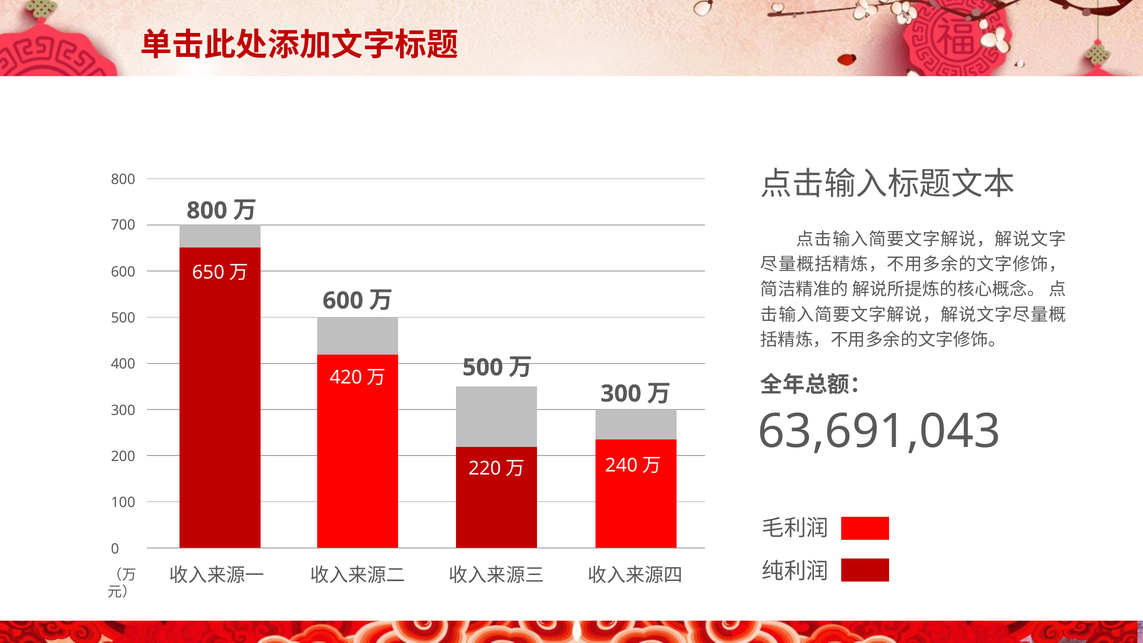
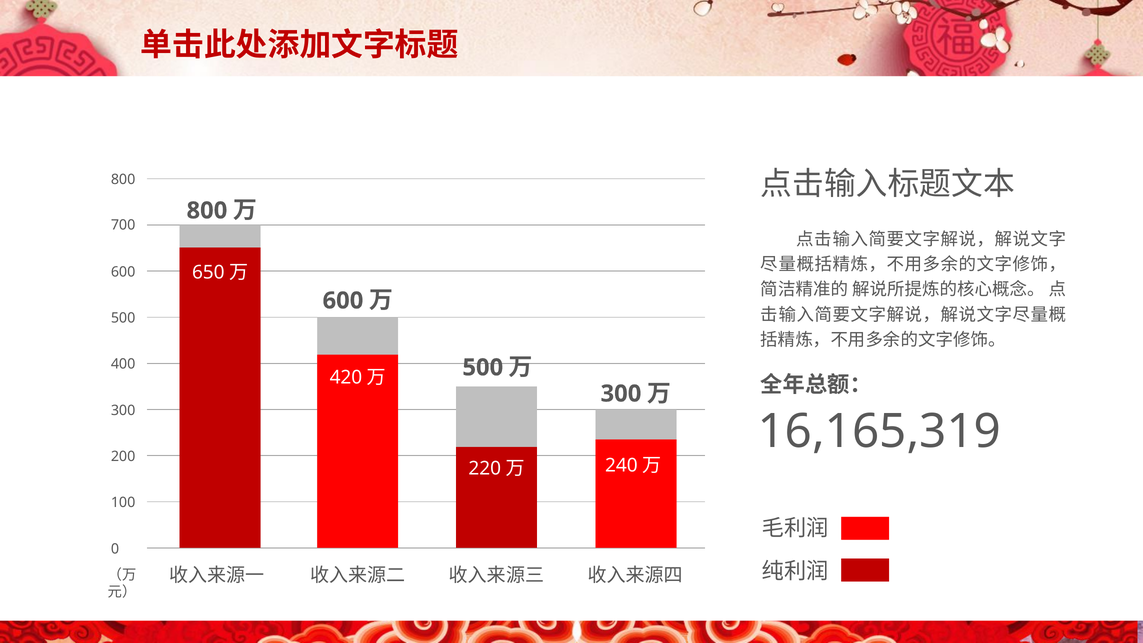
63,691,043: 63,691,043 -> 16,165,319
